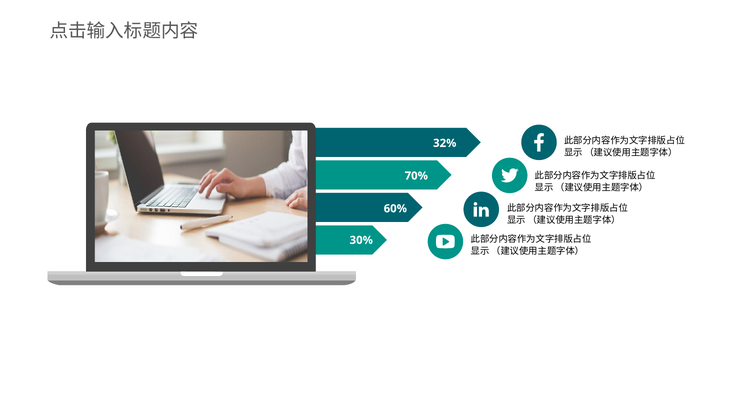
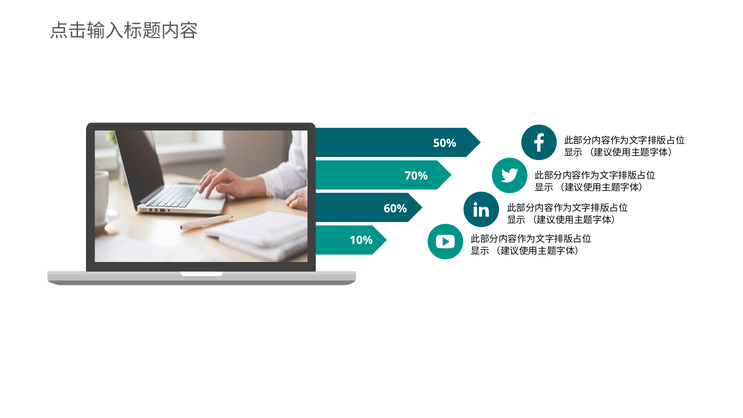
32%: 32% -> 50%
30%: 30% -> 10%
